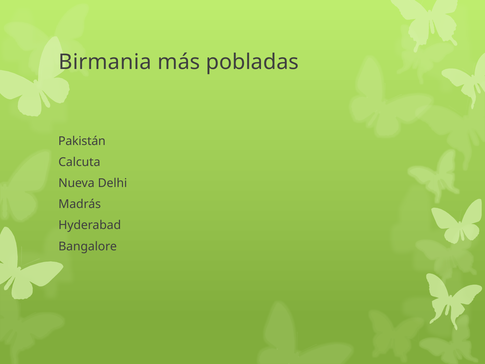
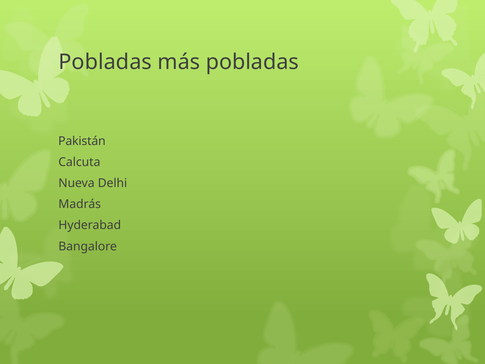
Birmania at (105, 62): Birmania -> Pobladas
